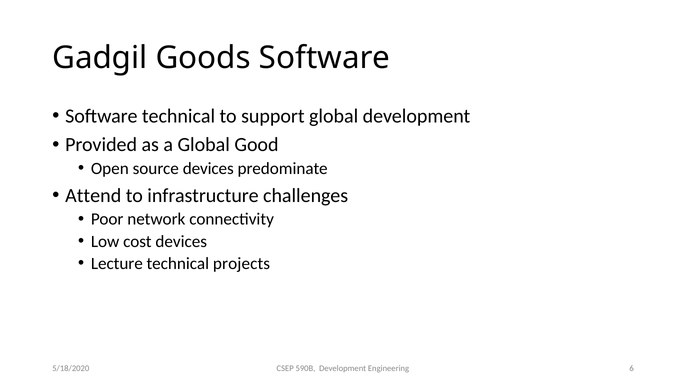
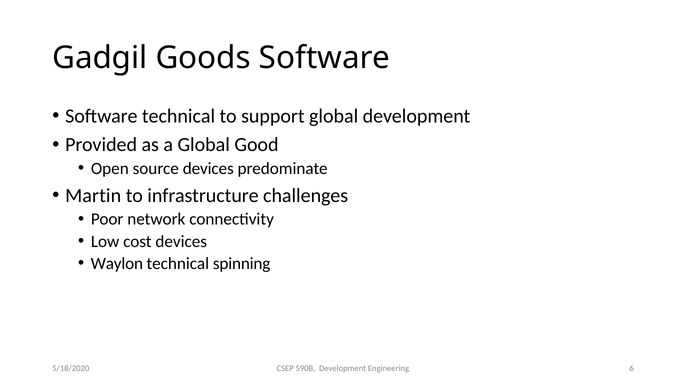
Attend: Attend -> Martin
Lecture: Lecture -> Waylon
projects: projects -> spinning
